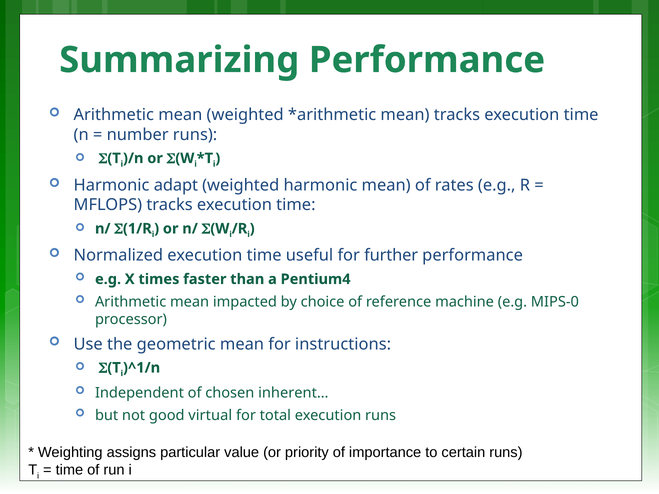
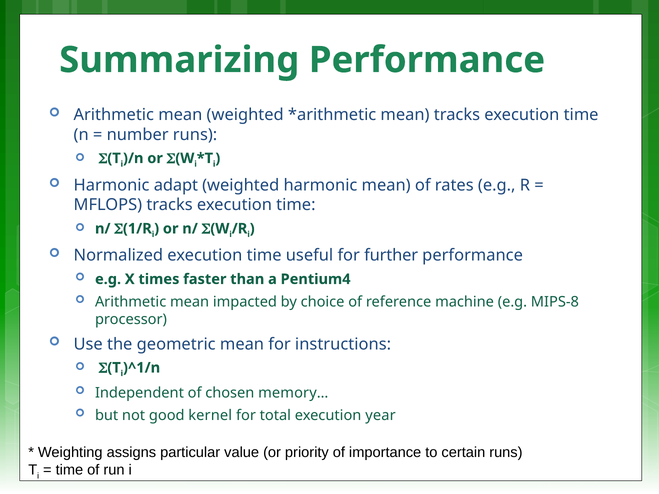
MIPS-0: MIPS-0 -> MIPS-8
inherent…: inherent… -> memory…
virtual: virtual -> kernel
execution runs: runs -> year
